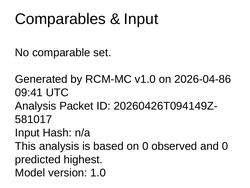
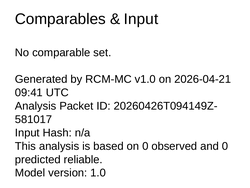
2026-04-86: 2026-04-86 -> 2026-04-21
highest: highest -> reliable
